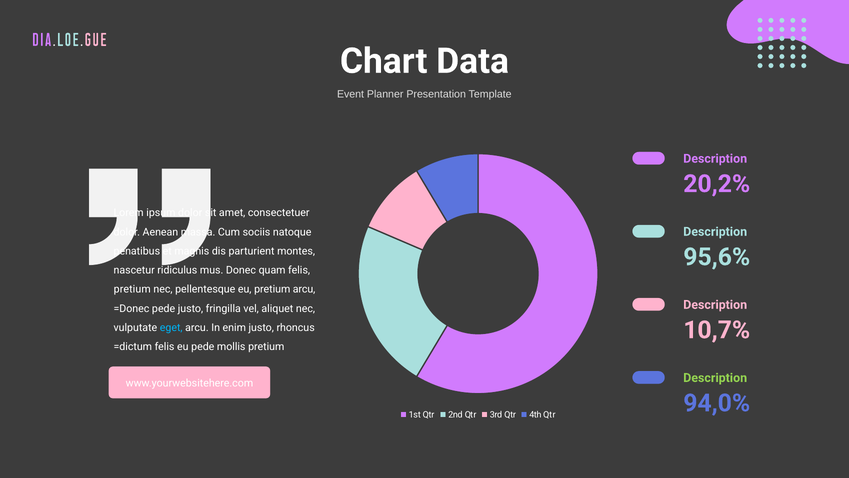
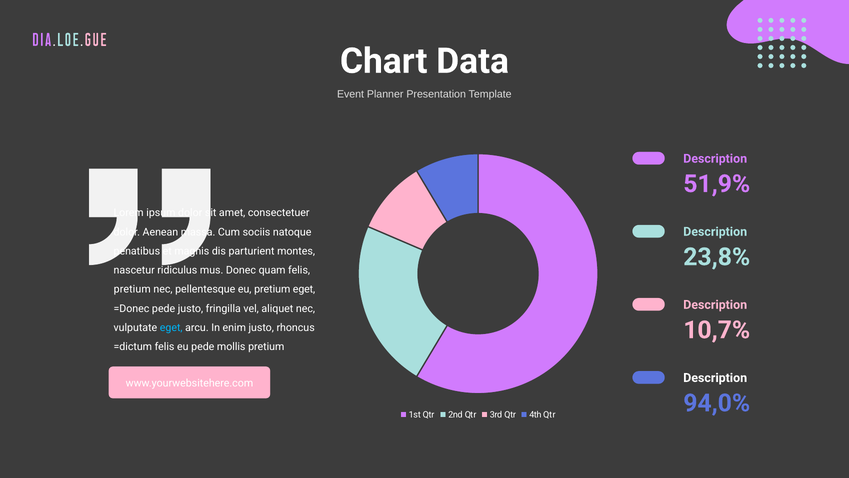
20,2%: 20,2% -> 51,9%
95,6%: 95,6% -> 23,8%
pretium arcu: arcu -> eget
Description at (715, 377) colour: light green -> white
